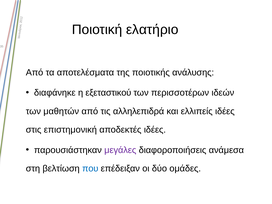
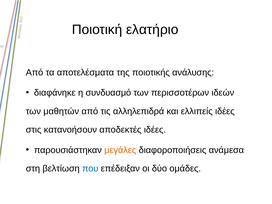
εξεταστικού: εξεταστικού -> συνδυασμό
επιστημονική: επιστημονική -> κατανοήσουν
μεγάλες colour: purple -> orange
